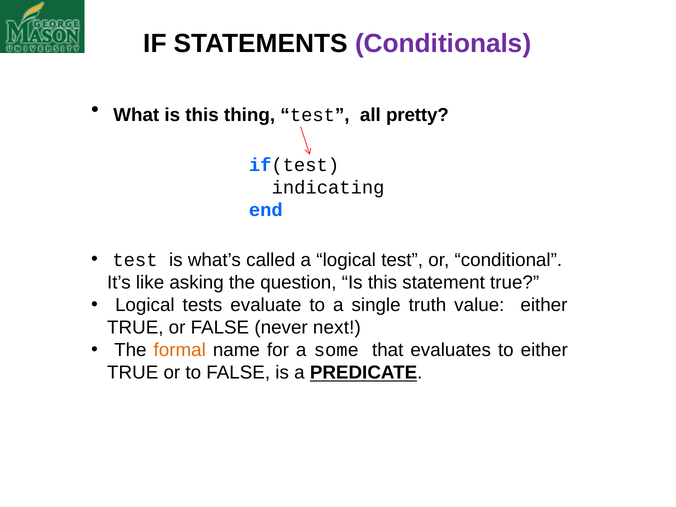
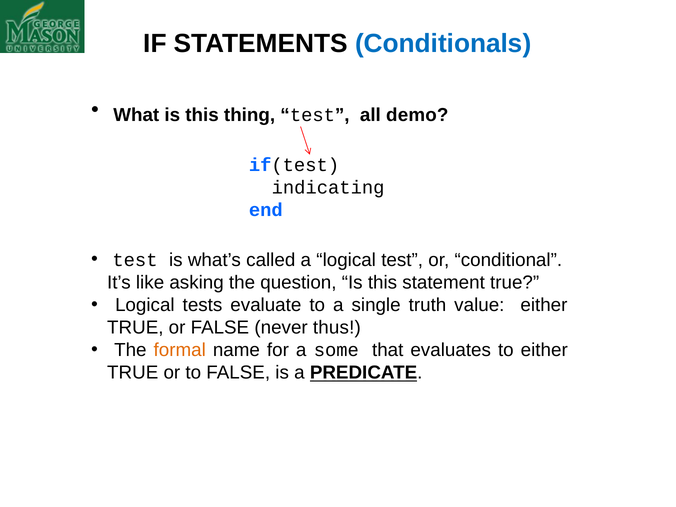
Conditionals colour: purple -> blue
pretty: pretty -> demo
next: next -> thus
